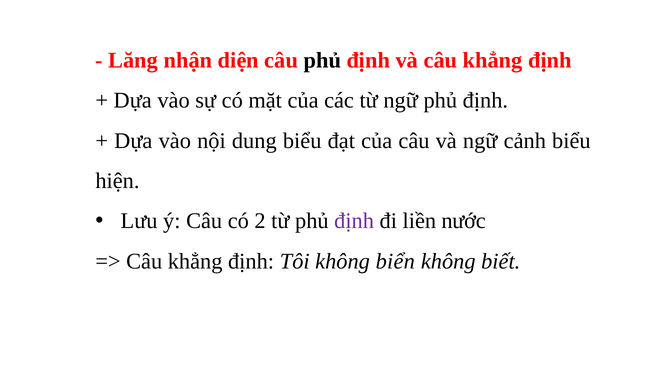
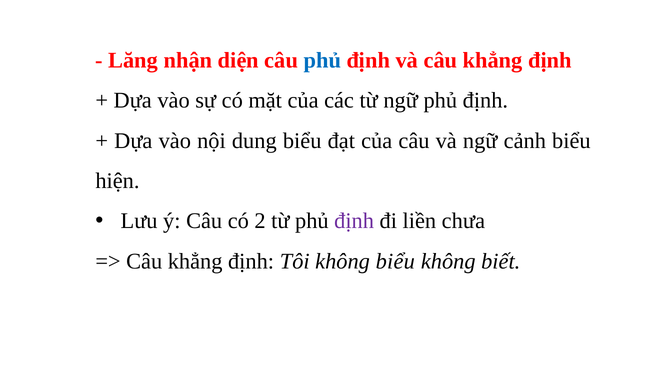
phủ at (322, 60) colour: black -> blue
nước: nước -> chưa
không biển: biển -> biểu
